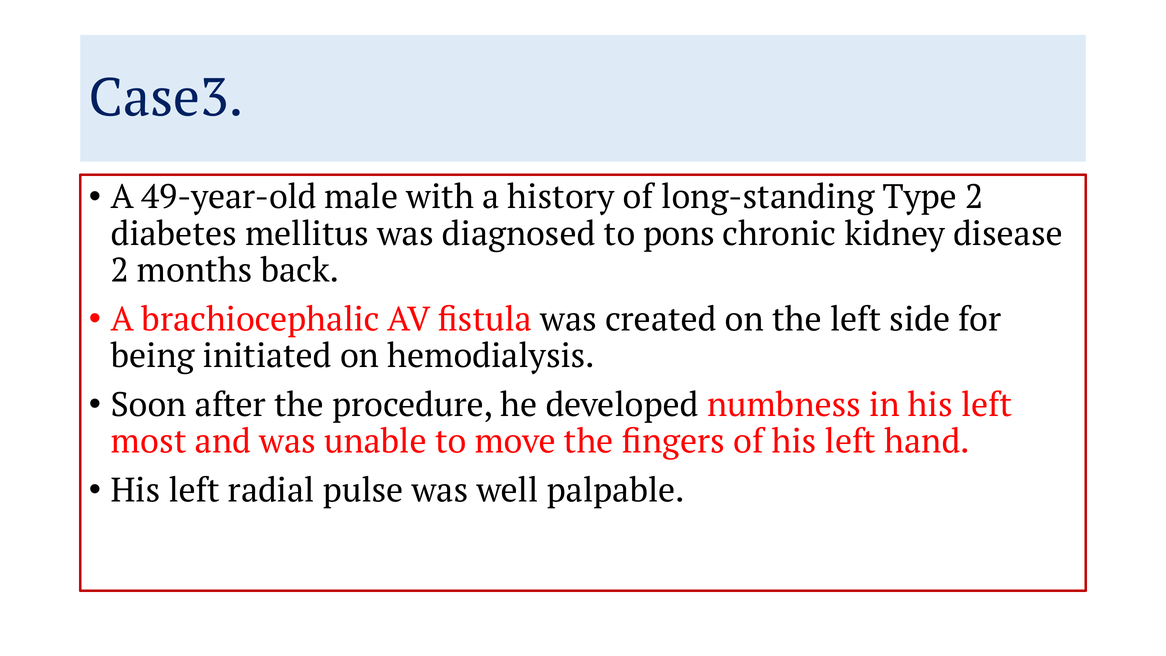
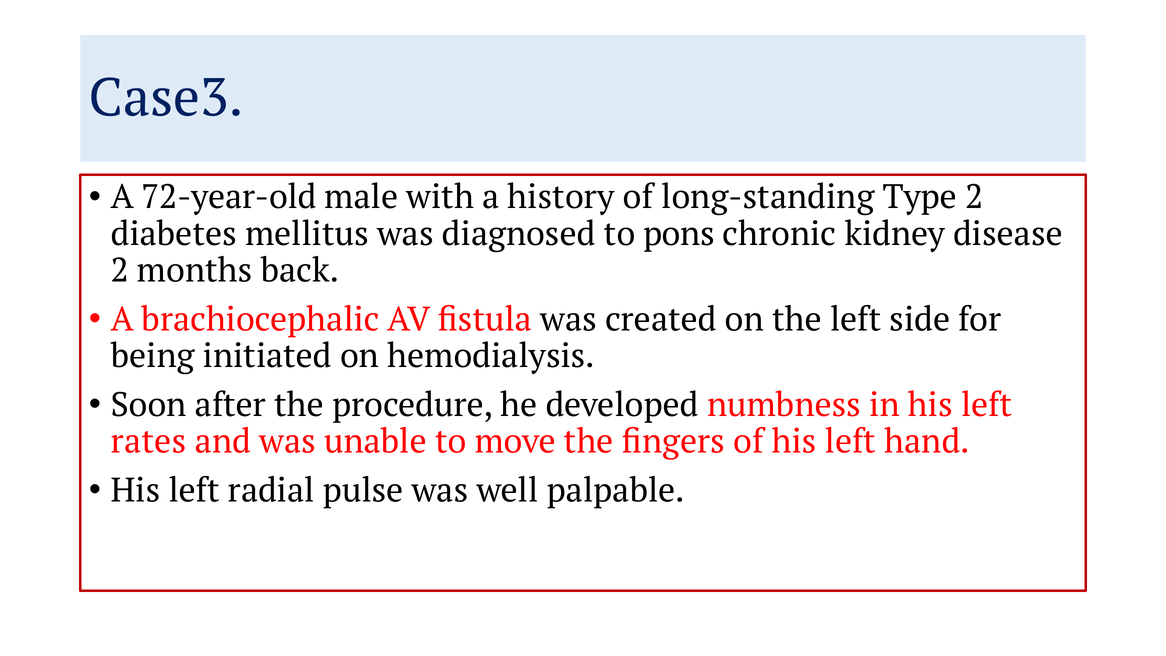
49-year-old: 49-year-old -> 72-year-old
most: most -> rates
